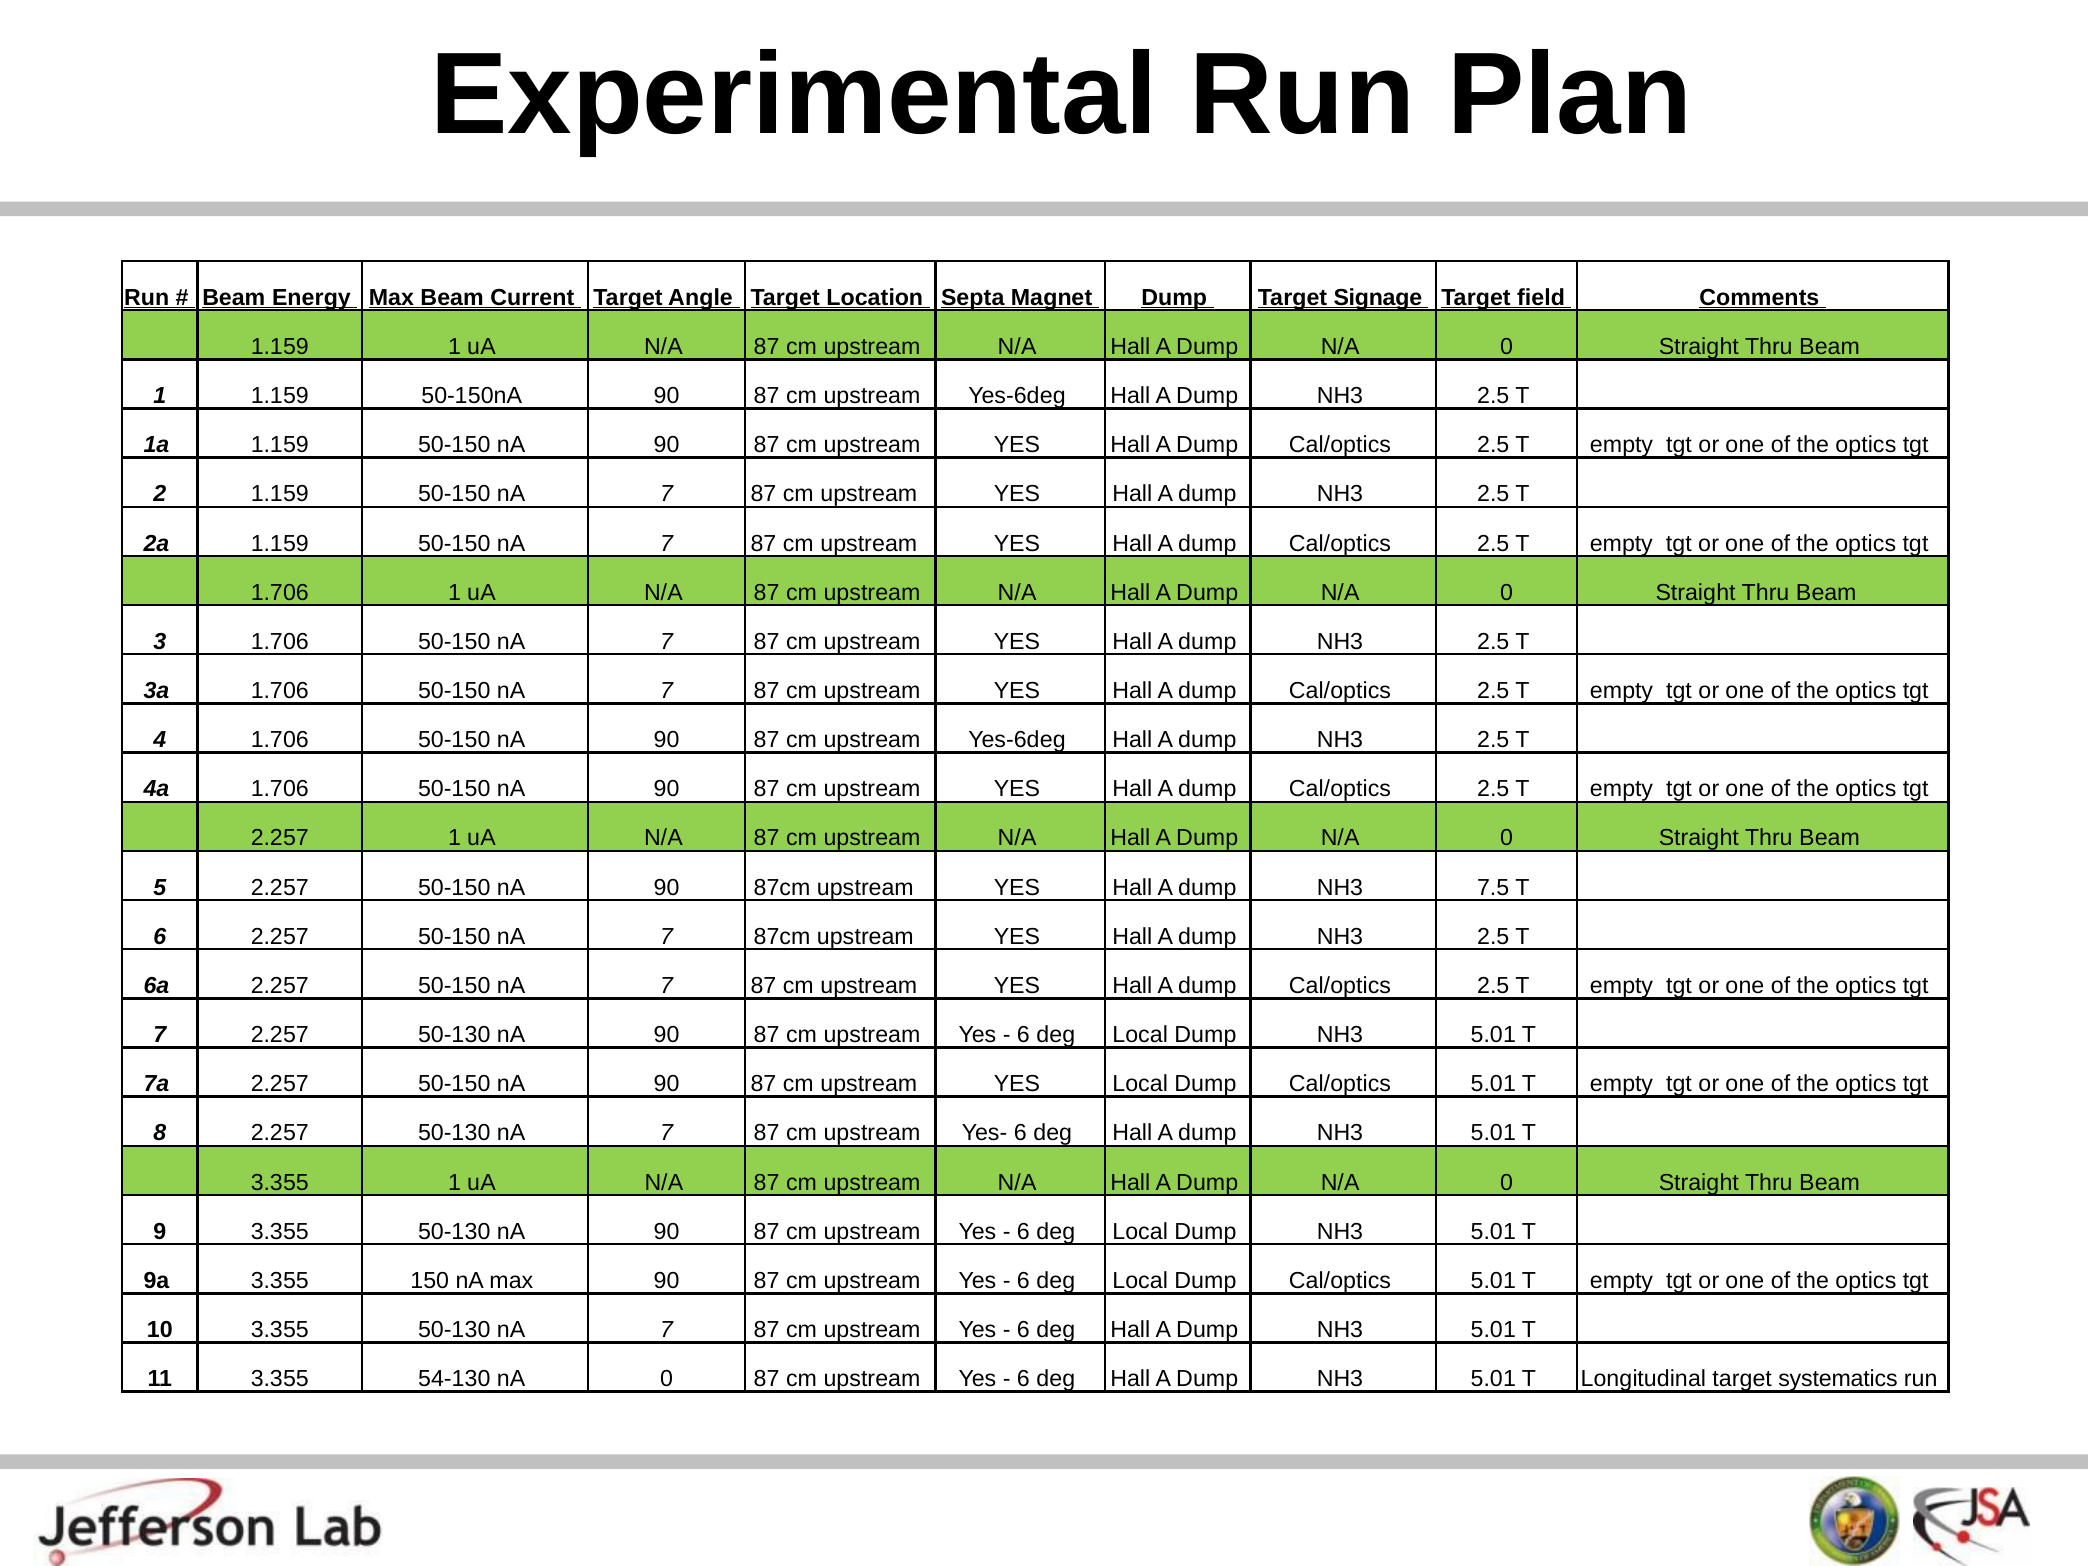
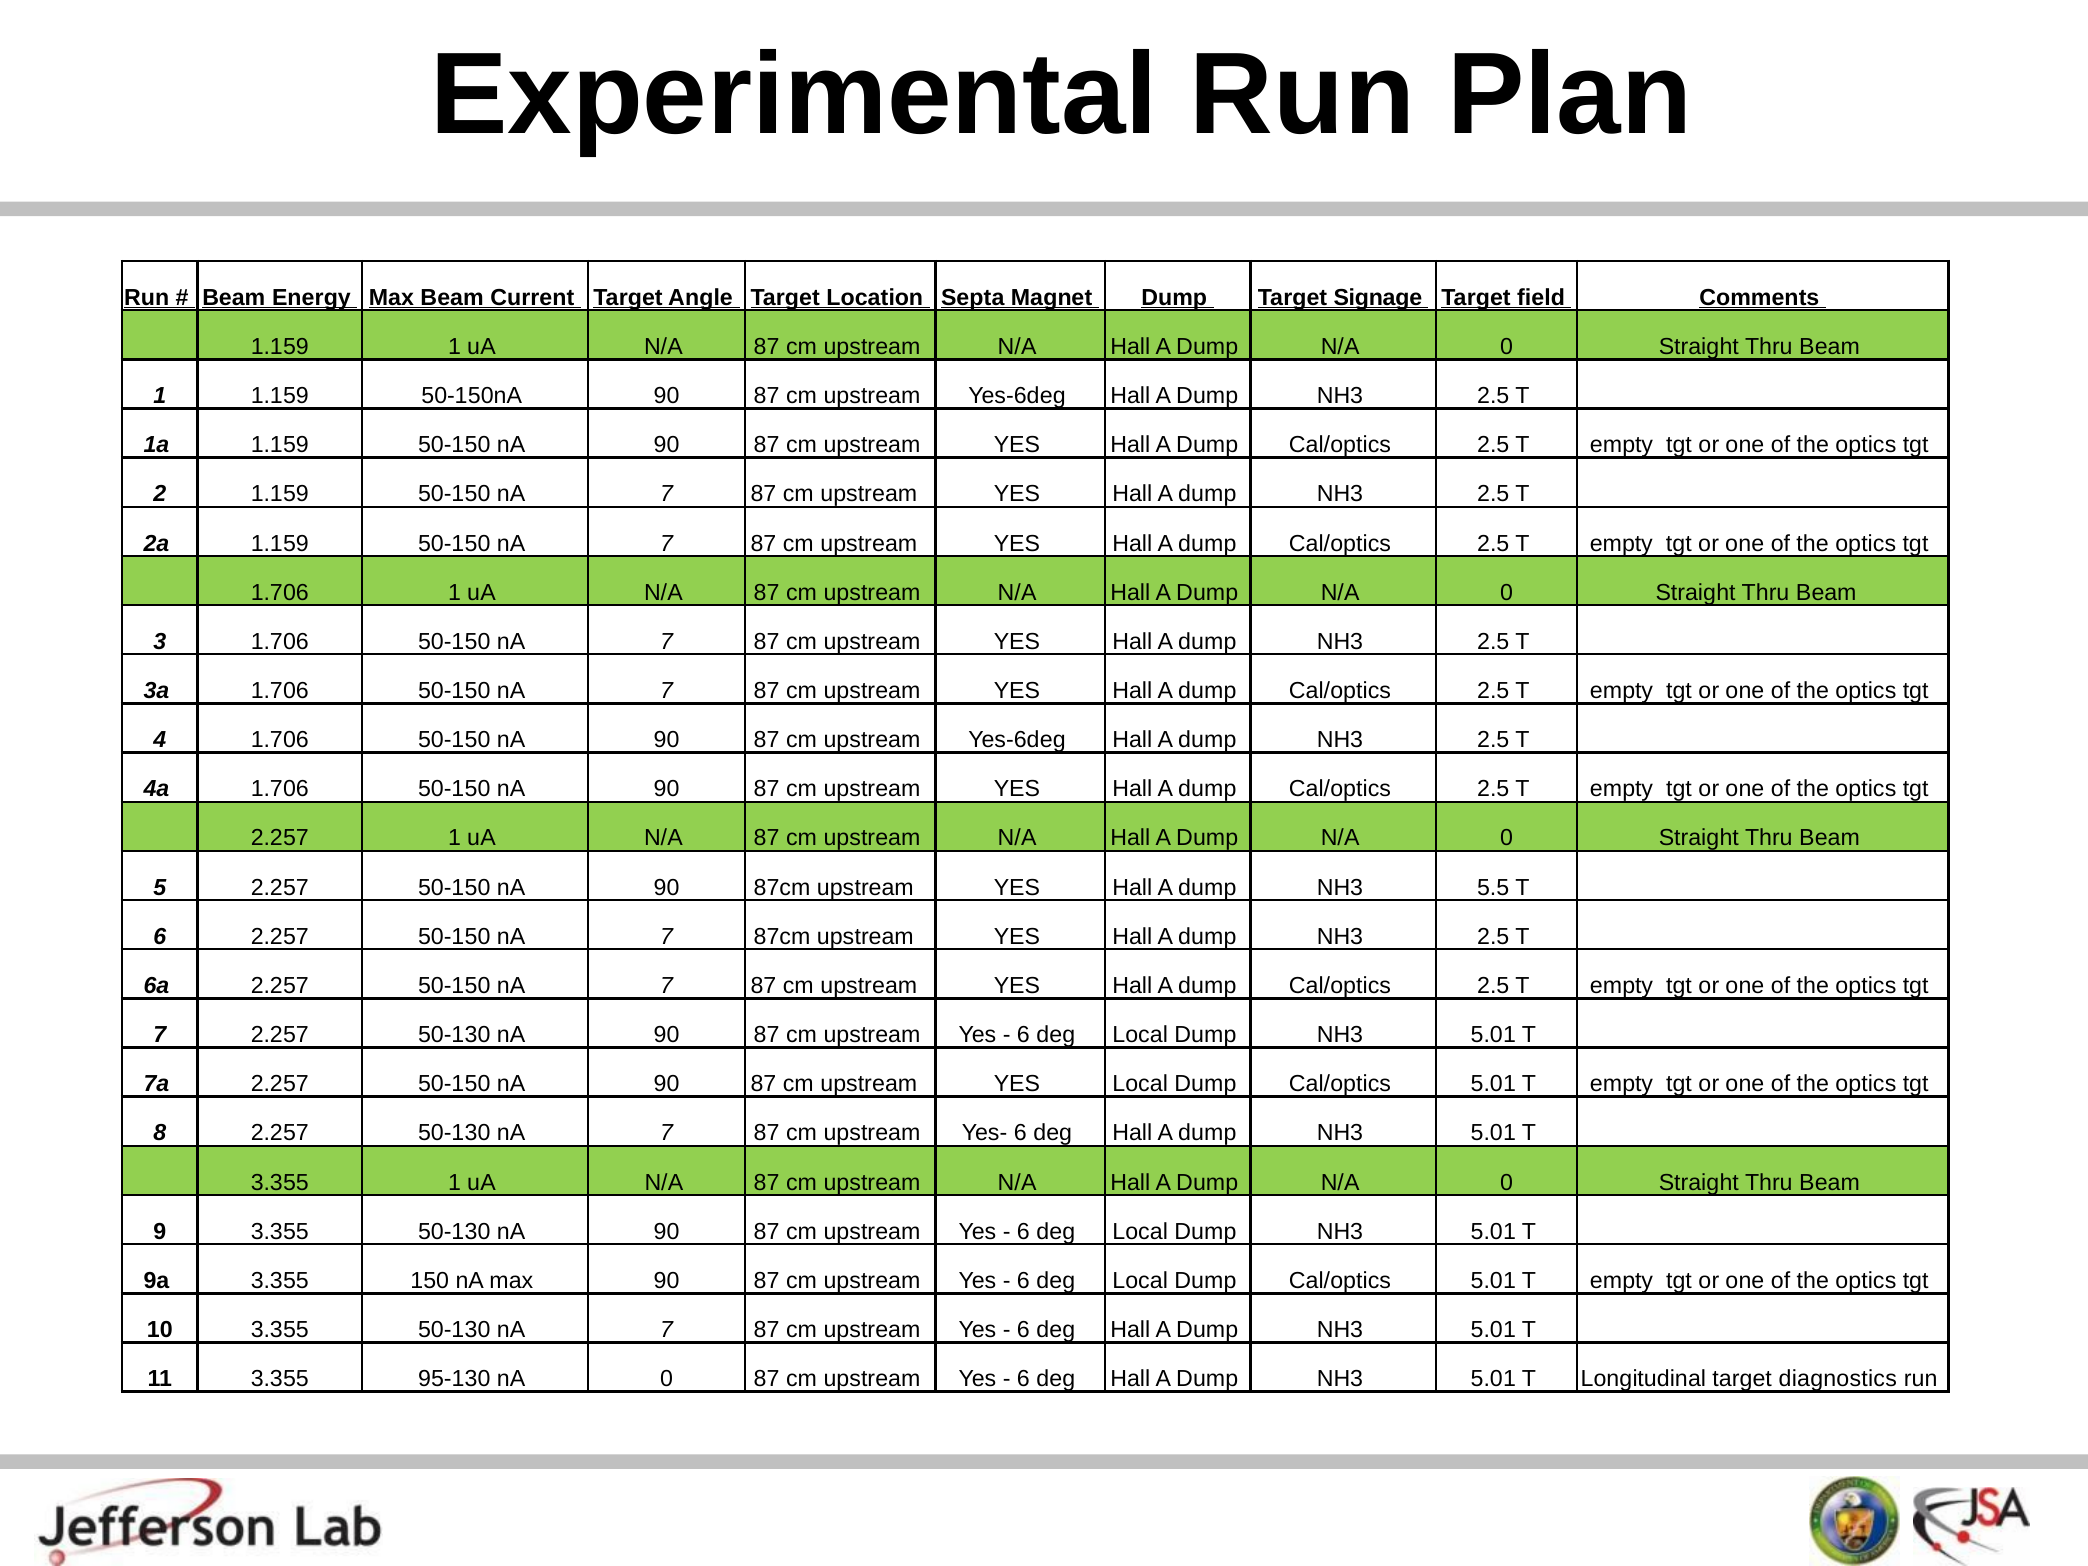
7.5: 7.5 -> 5.5
54-130: 54-130 -> 95-130
systematics: systematics -> diagnostics
